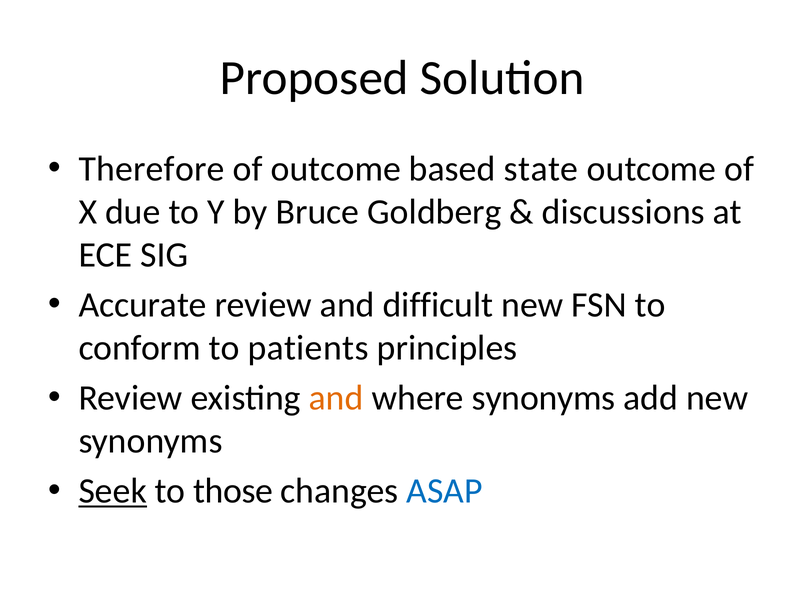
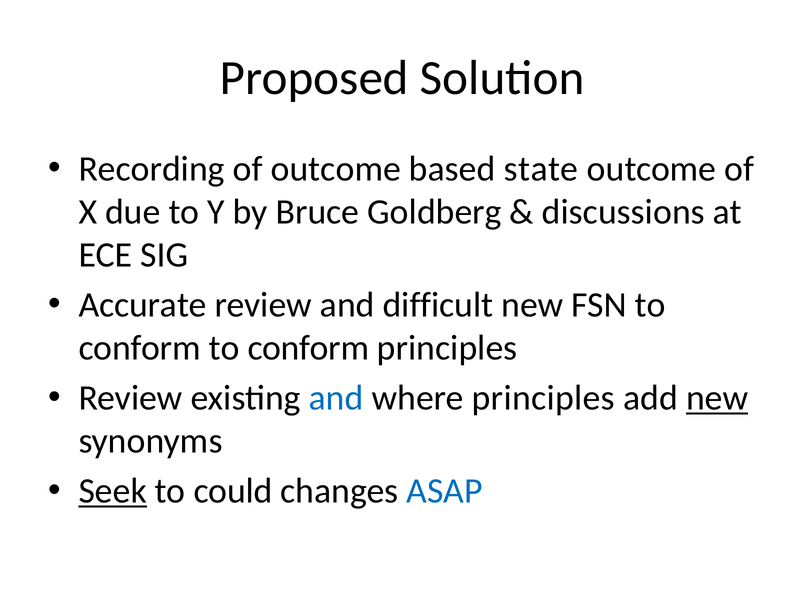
Therefore: Therefore -> Recording
conform to patients: patients -> conform
and at (336, 398) colour: orange -> blue
where synonyms: synonyms -> principles
new at (717, 398) underline: none -> present
those: those -> could
